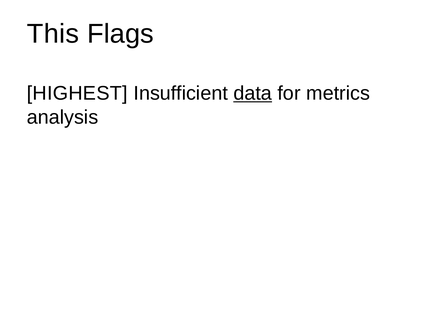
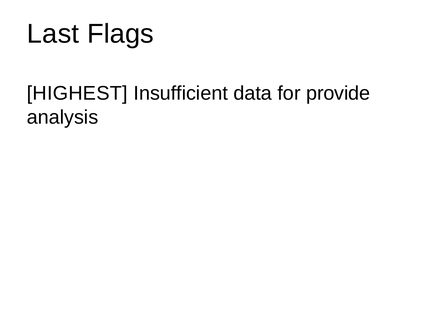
This: This -> Last
data underline: present -> none
metrics: metrics -> provide
